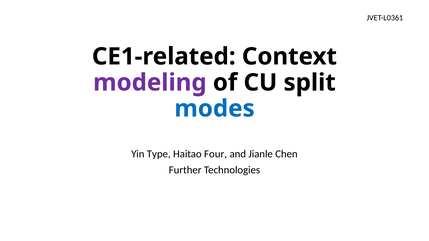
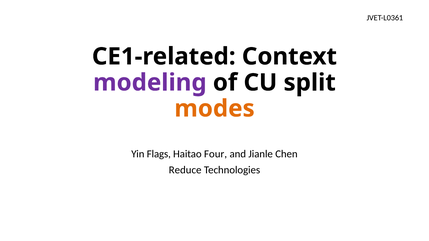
modes colour: blue -> orange
Type: Type -> Flags
Further: Further -> Reduce
